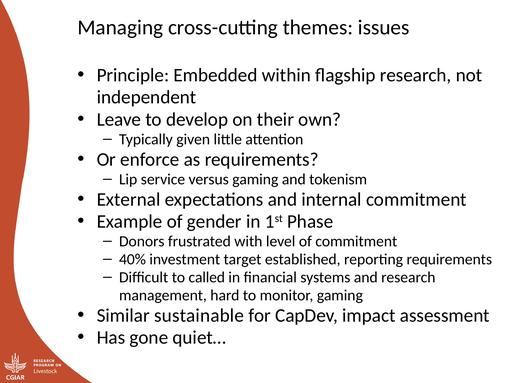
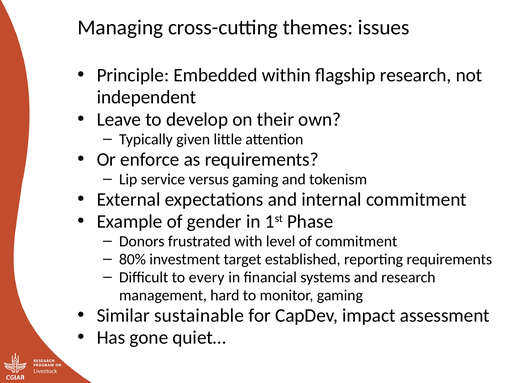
40%: 40% -> 80%
called: called -> every
